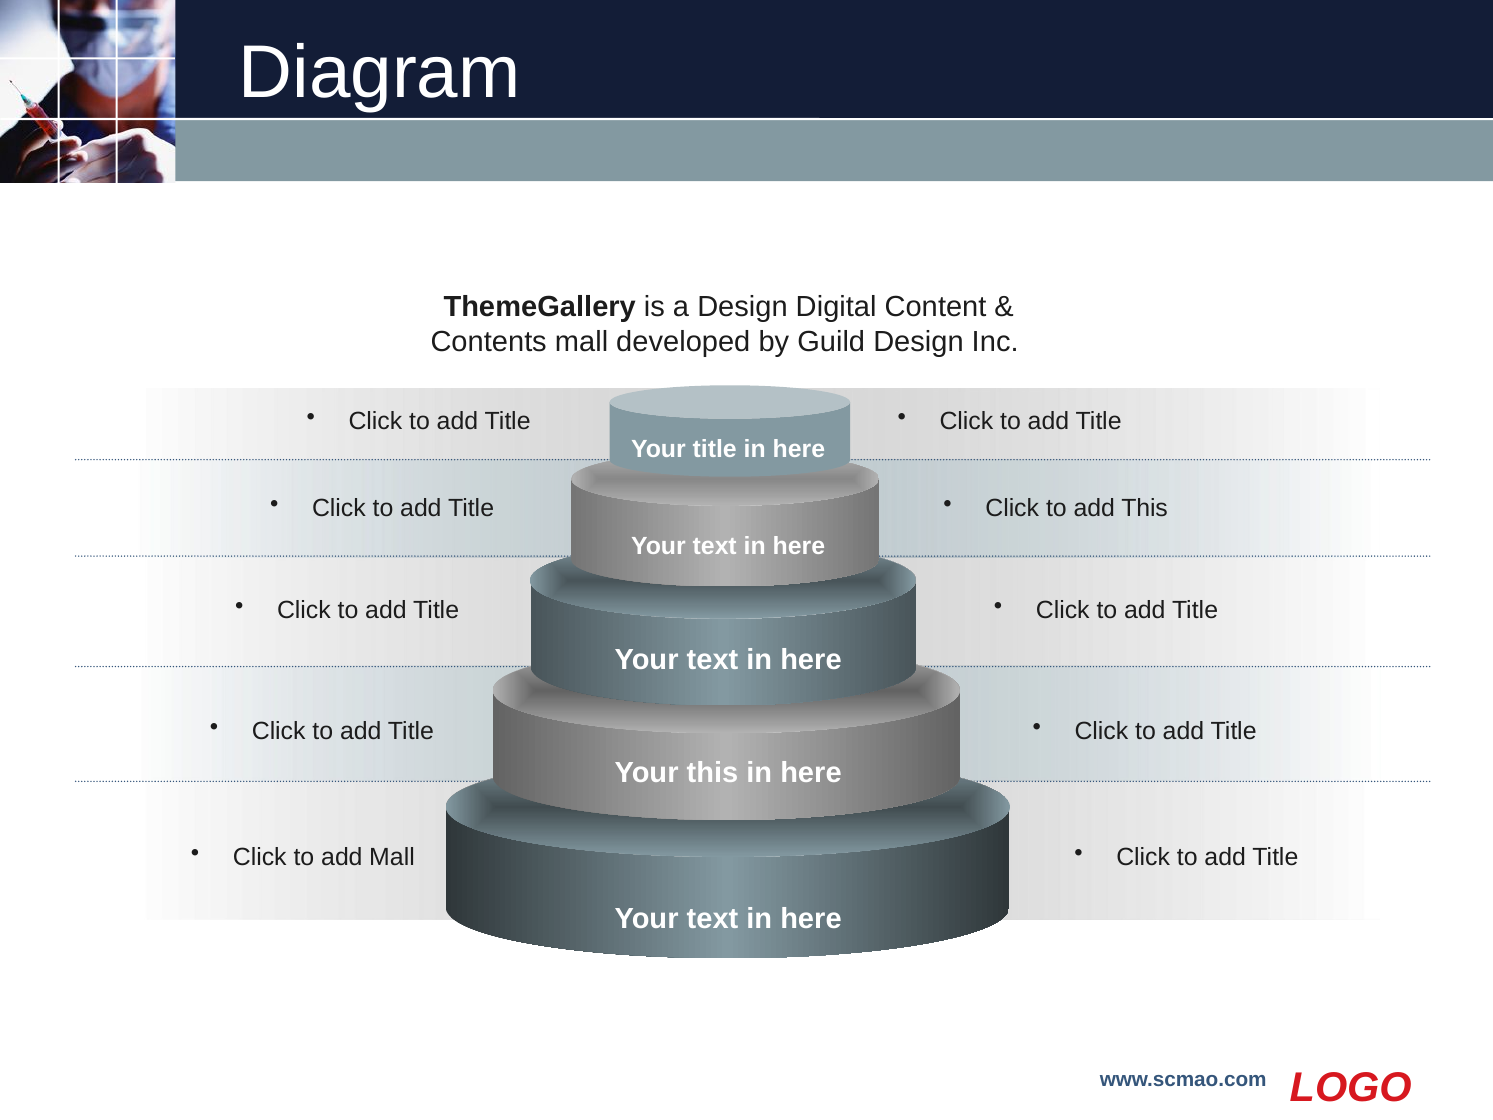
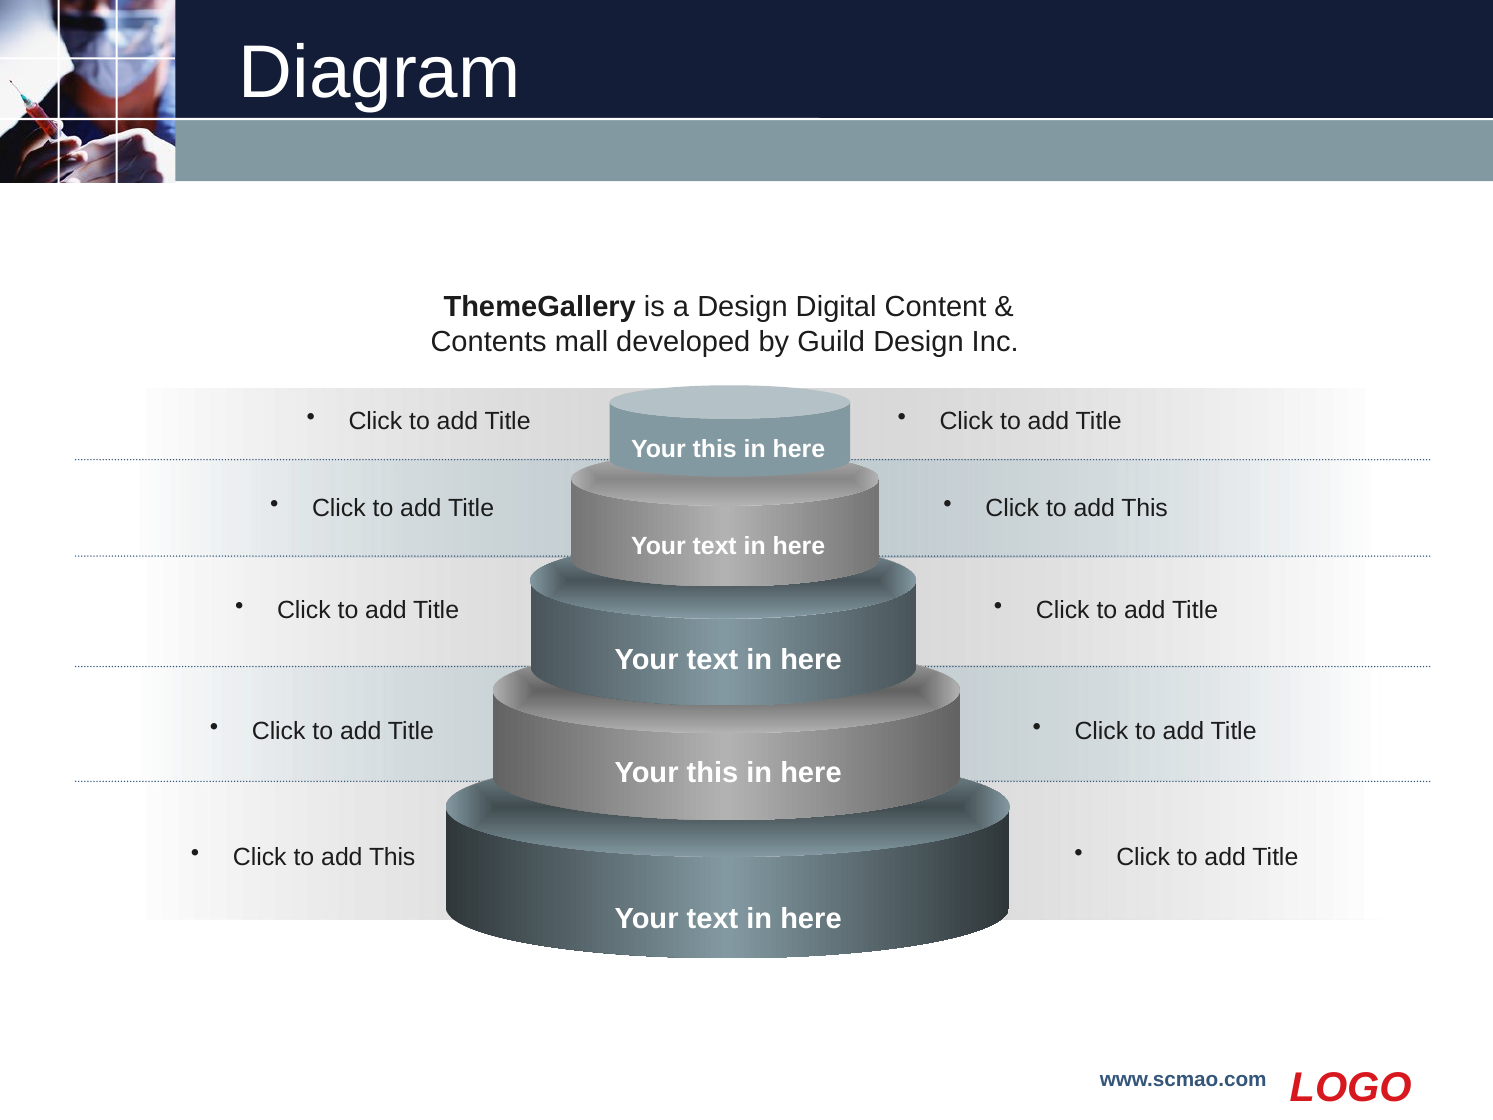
title at (715, 449): title -> this
Mall at (392, 857): Mall -> This
